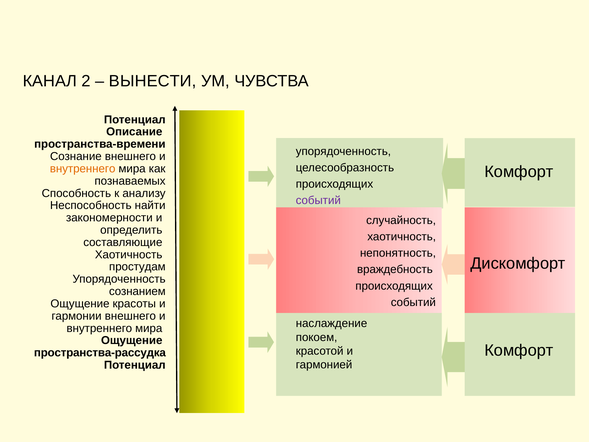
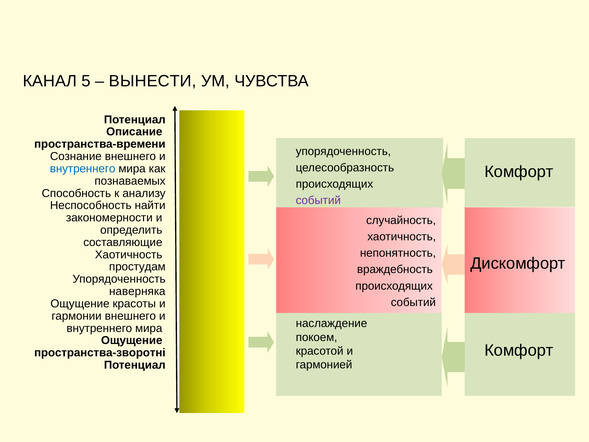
2: 2 -> 5
внутреннего at (83, 169) colour: orange -> blue
сознанием: сознанием -> наверняка
пространства-рассудка: пространства-рассудка -> пространства-зворотні
